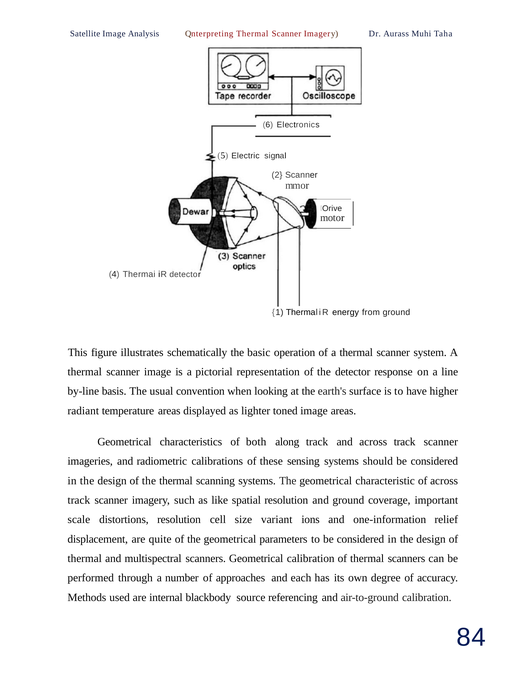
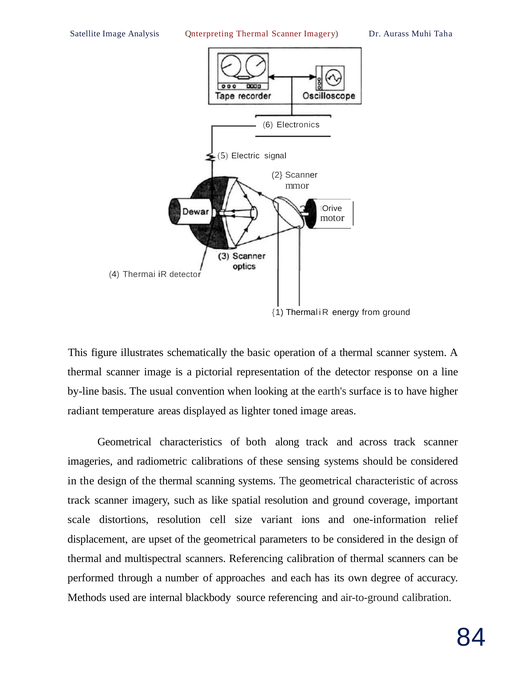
quite: quite -> upset
scanners Geometrical: Geometrical -> Referencing
